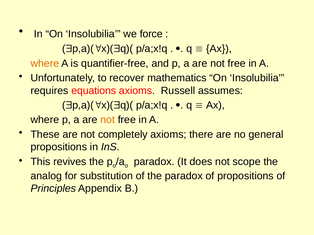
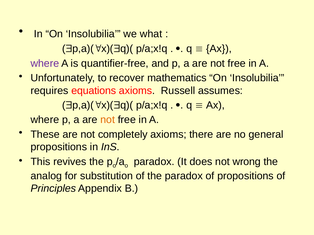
force: force -> what
where at (45, 64) colour: orange -> purple
scope: scope -> wrong
